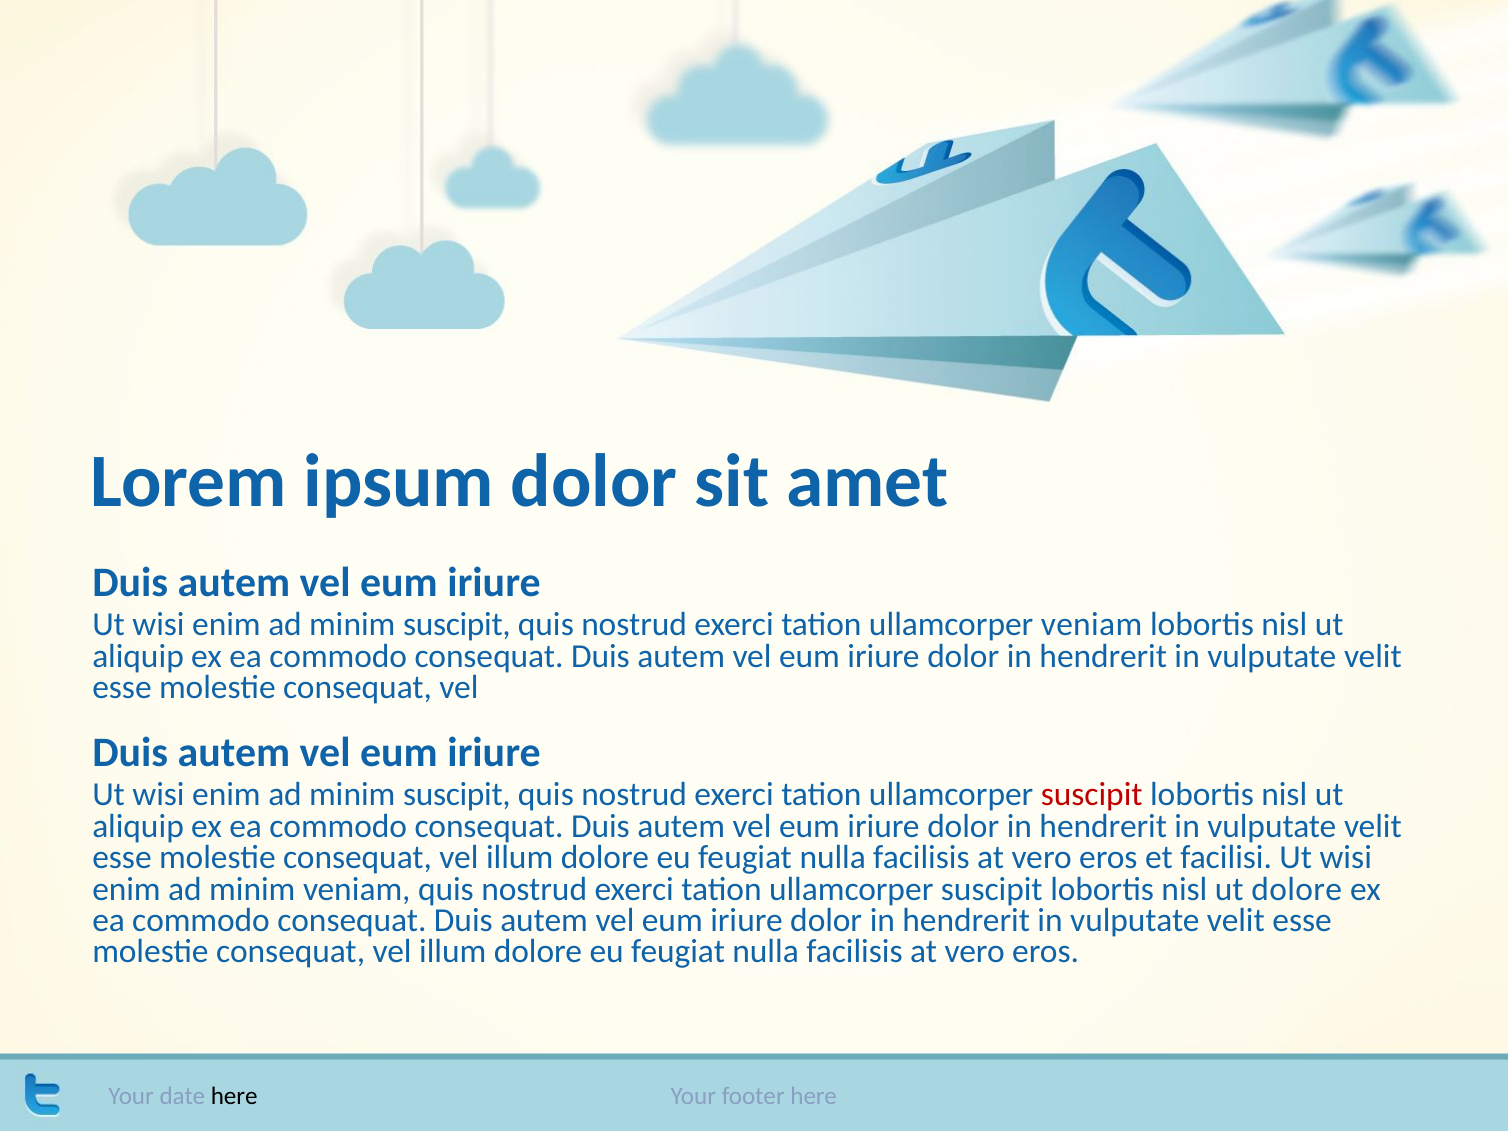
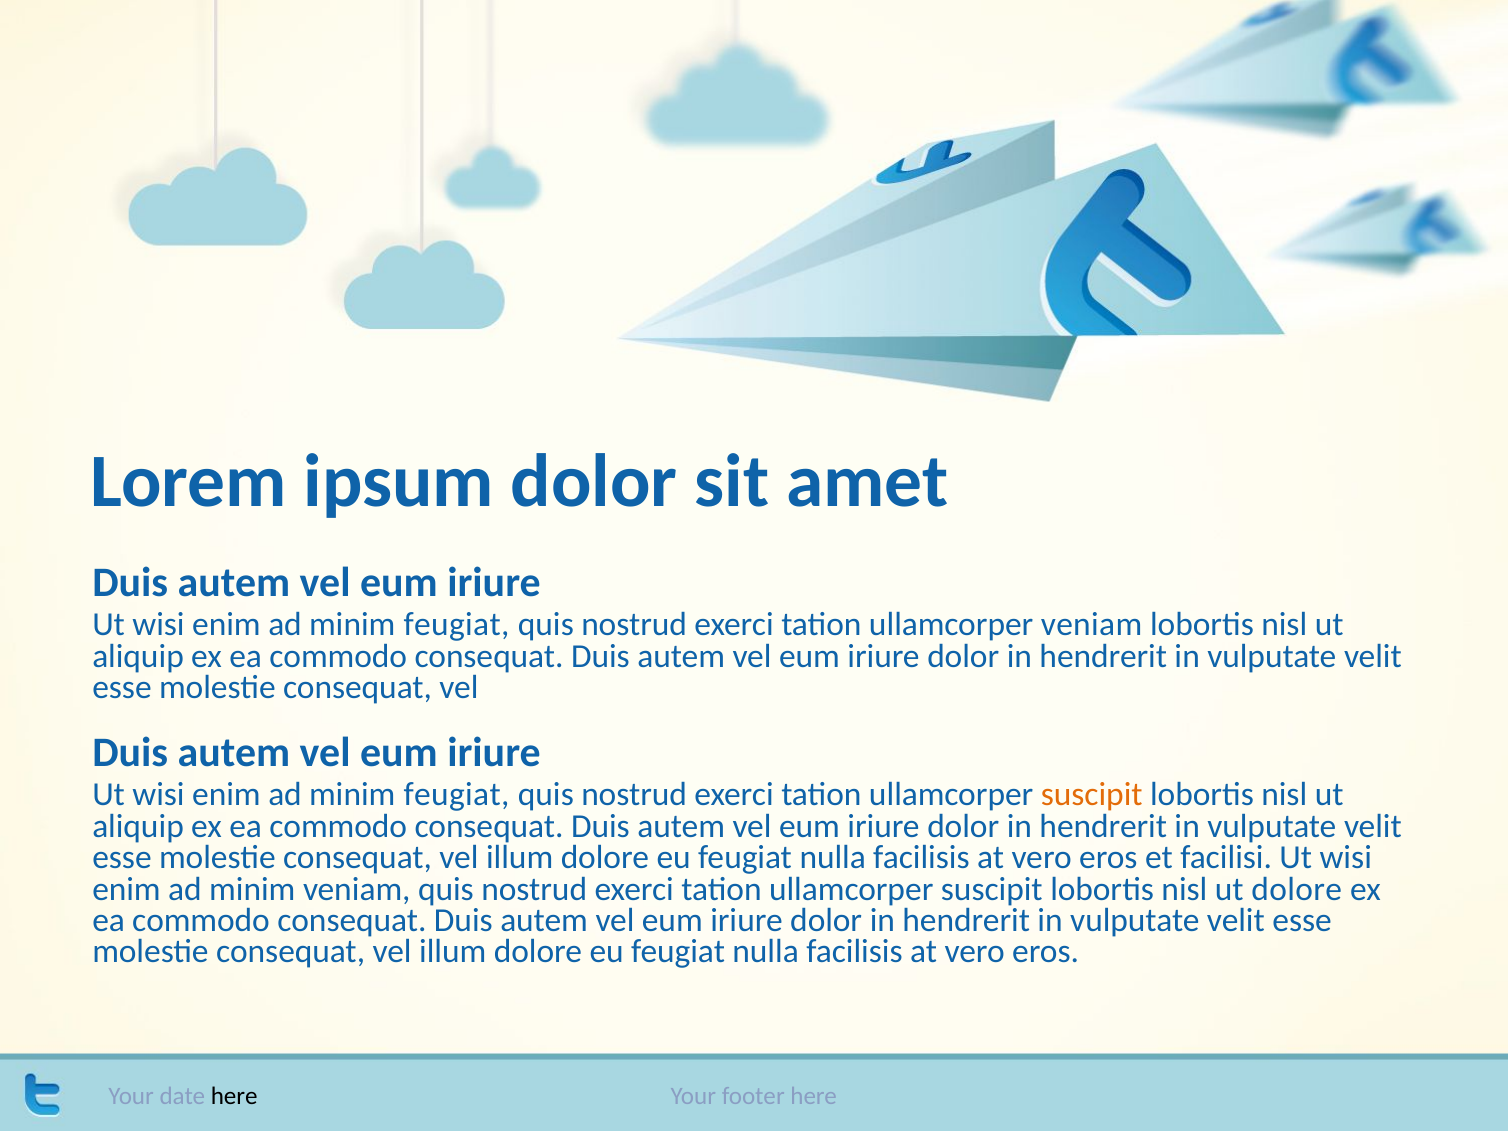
suscipit at (457, 625): suscipit -> feugiat
suscipit at (457, 795): suscipit -> feugiat
suscipit at (1092, 795) colour: red -> orange
